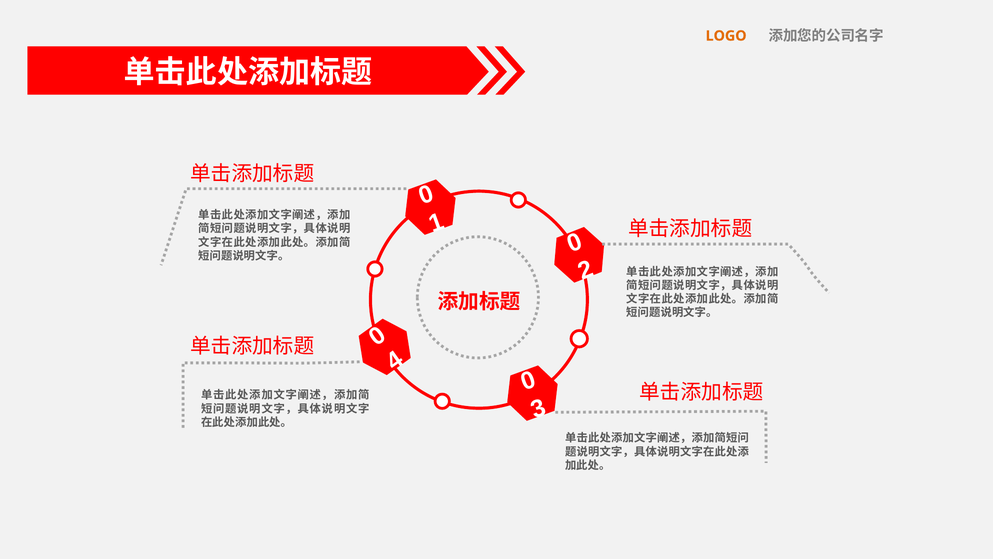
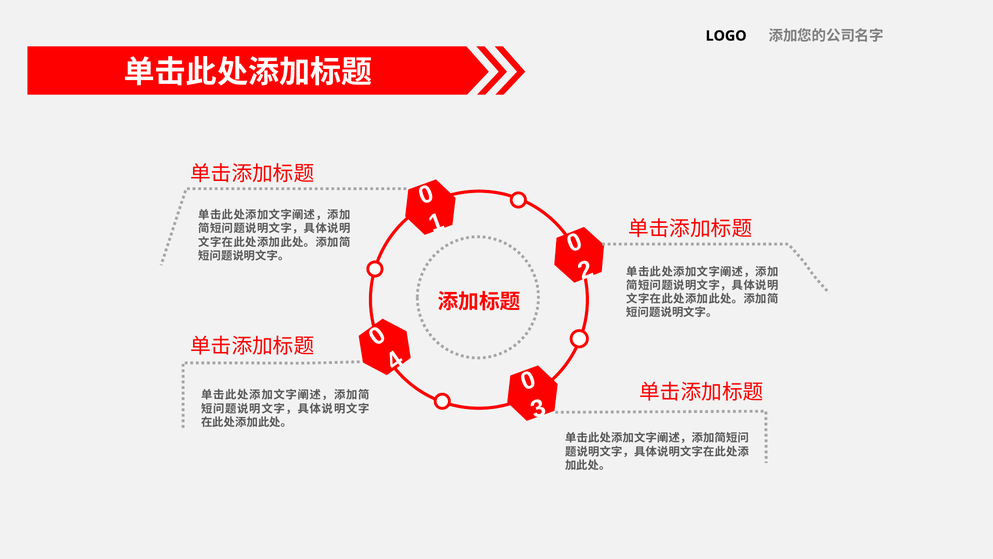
LOGO colour: orange -> black
